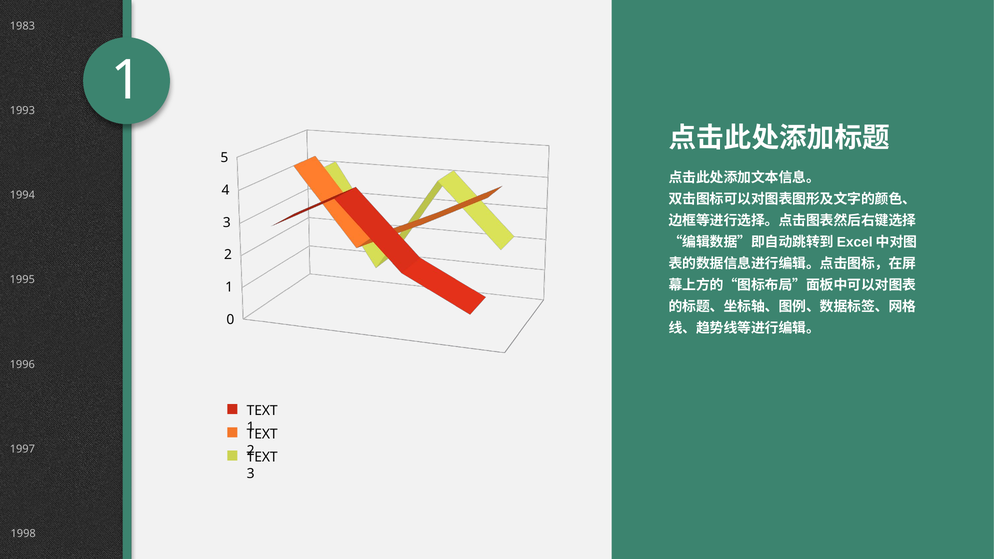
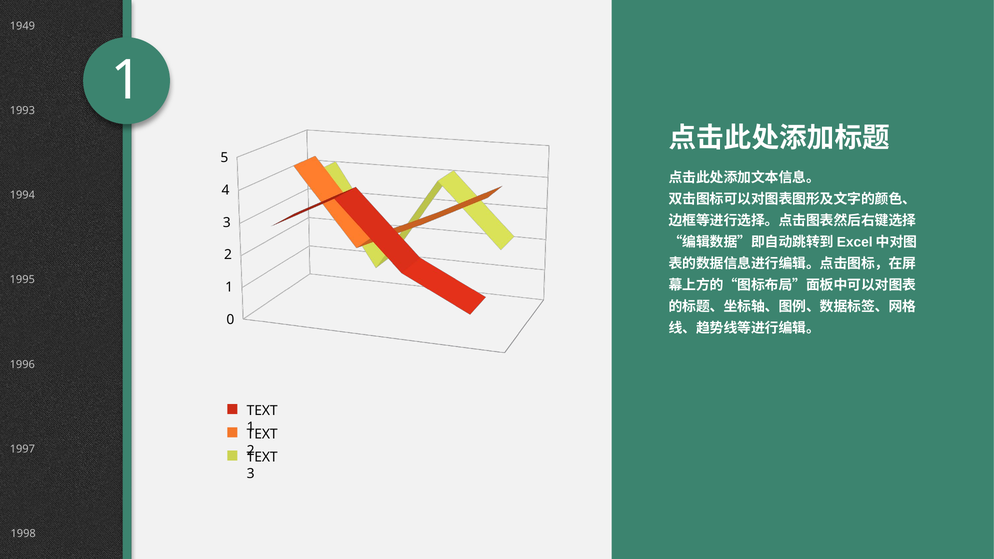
1983: 1983 -> 1949
